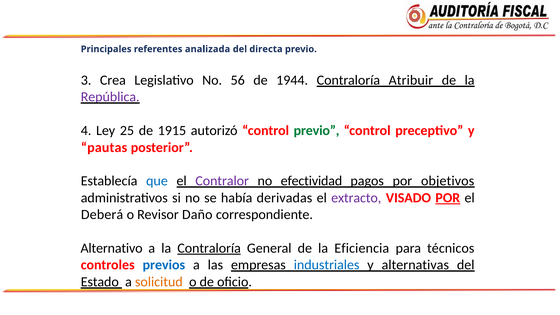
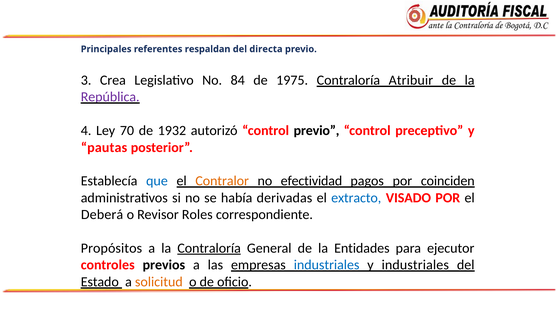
analizada: analizada -> respaldan
56: 56 -> 84
1944: 1944 -> 1975
25: 25 -> 70
1915: 1915 -> 1932
previo at (317, 131) colour: green -> black
Contralor colour: purple -> orange
objetivos: objetivos -> coinciden
extracto colour: purple -> blue
POR at (448, 198) underline: present -> none
Daño: Daño -> Roles
Alternativo: Alternativo -> Propósitos
Eficiencia: Eficiencia -> Entidades
técnicos: técnicos -> ejecutor
previos colour: blue -> black
y alternativas: alternativas -> industriales
